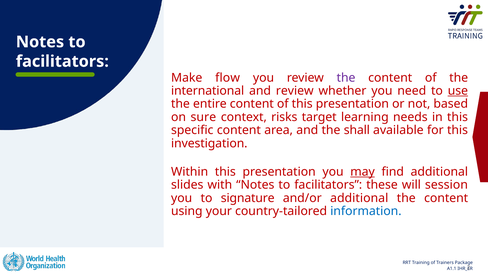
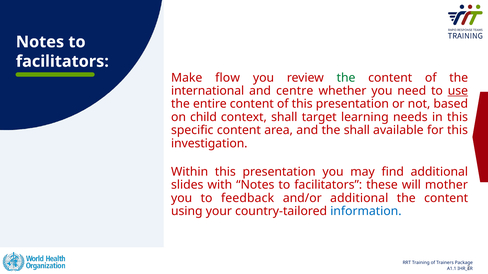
the at (346, 78) colour: purple -> green
and review: review -> centre
sure: sure -> child
context risks: risks -> shall
may underline: present -> none
session: session -> mother
signature: signature -> feedback
